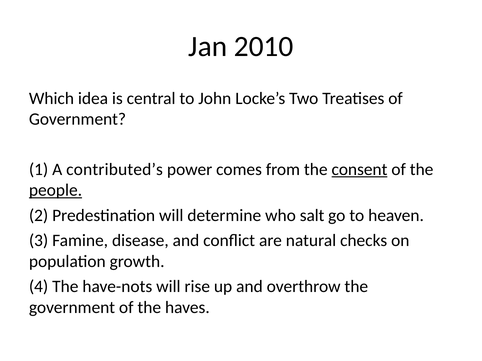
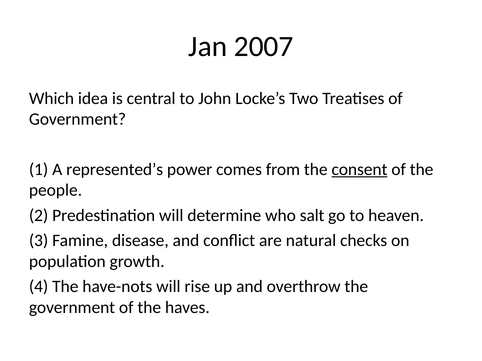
2010: 2010 -> 2007
contributed’s: contributed’s -> represented’s
people underline: present -> none
